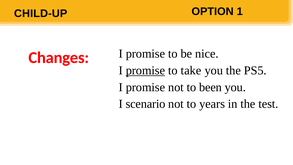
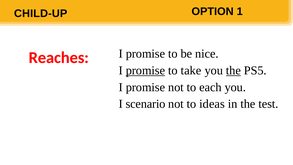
Changes: Changes -> Reaches
the at (233, 70) underline: none -> present
been: been -> each
years: years -> ideas
